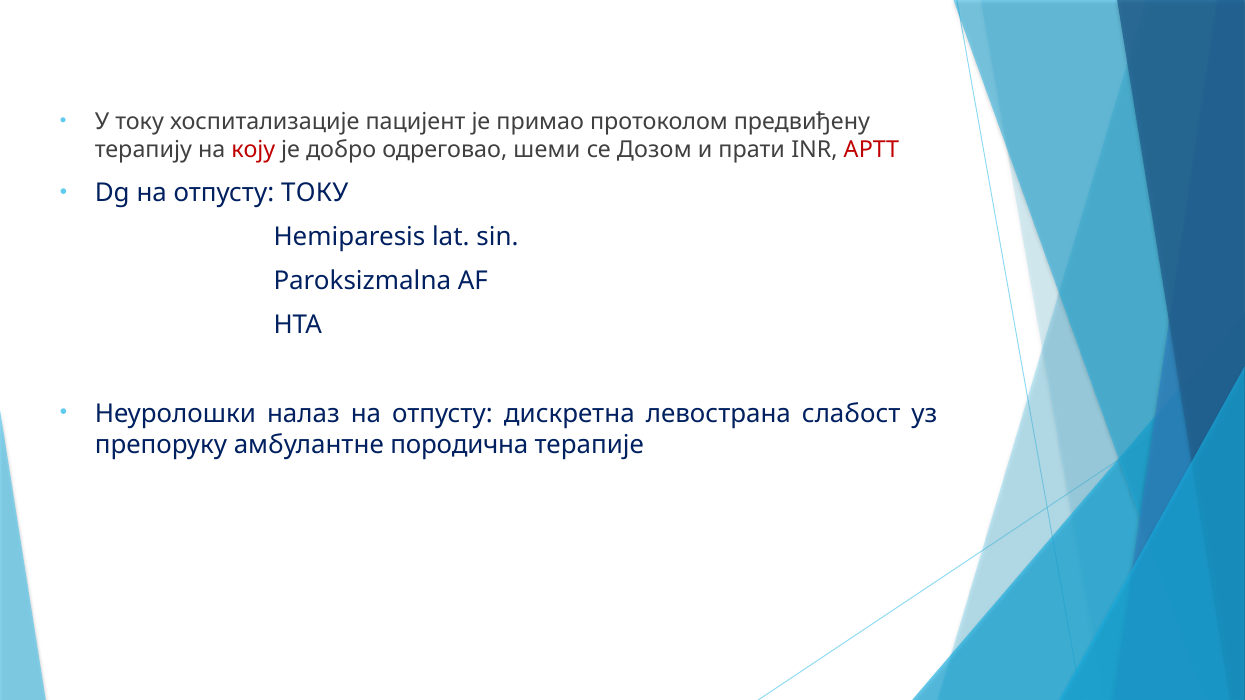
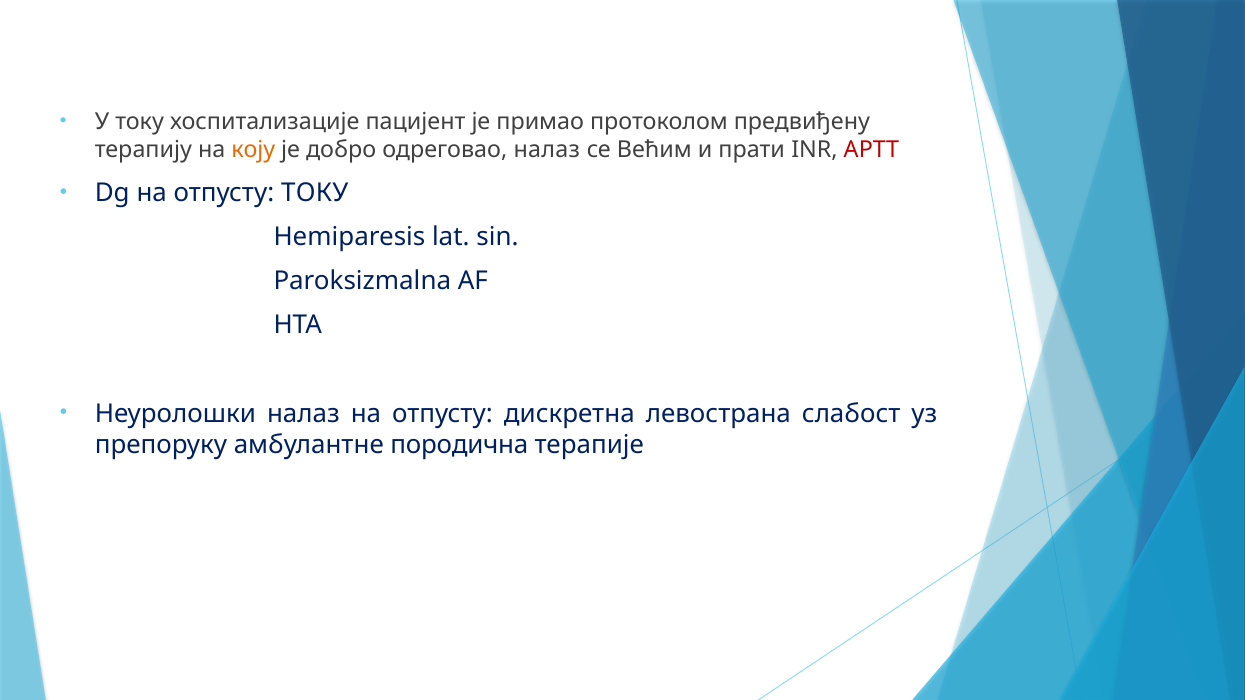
коју colour: red -> orange
одреговао шеми: шеми -> налаз
Дозом: Дозом -> Већим
